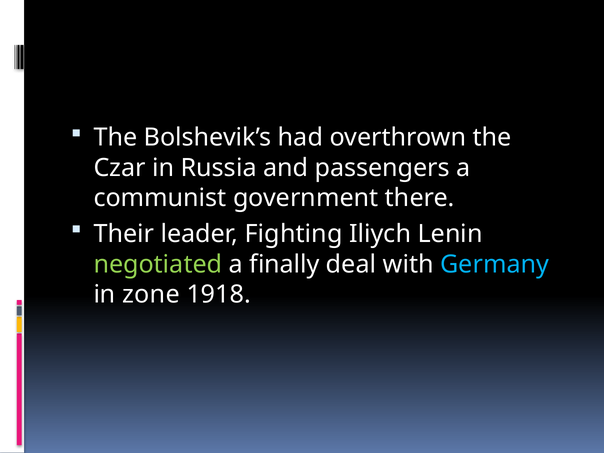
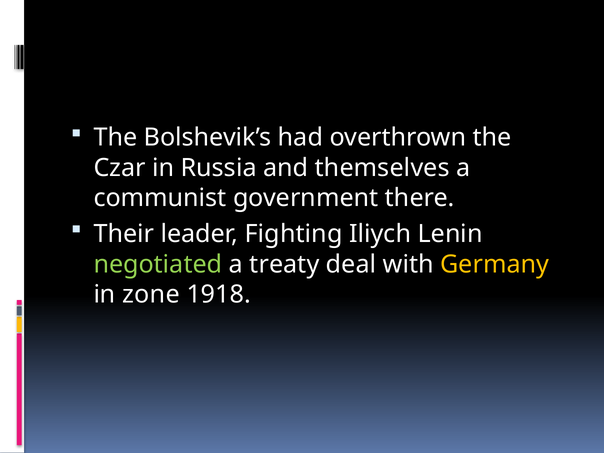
passengers: passengers -> themselves
finally: finally -> treaty
Germany colour: light blue -> yellow
